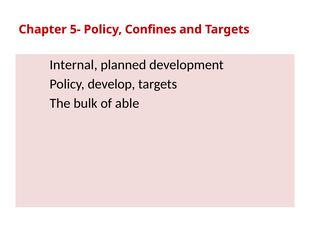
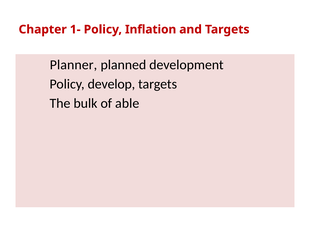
5-: 5- -> 1-
Confines: Confines -> Inflation
Internal: Internal -> Planner
